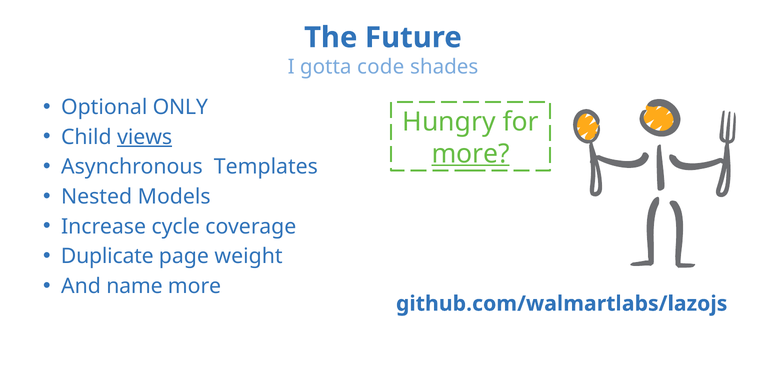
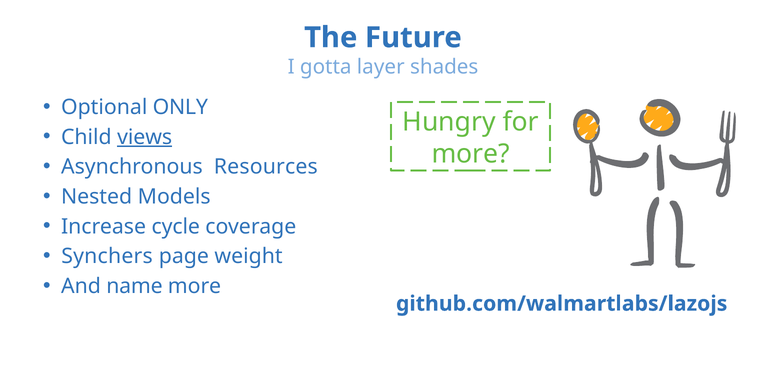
code: code -> layer
more at (471, 154) underline: present -> none
Templates: Templates -> Resources
Duplicate: Duplicate -> Synchers
